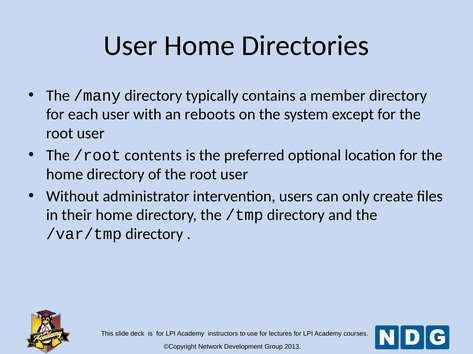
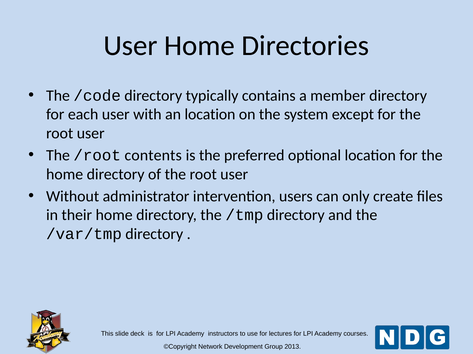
/many: /many -> /code
an reboots: reboots -> location
